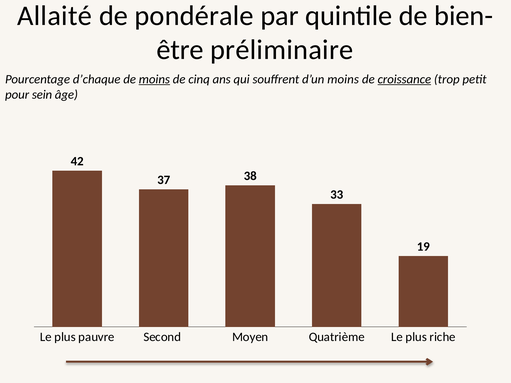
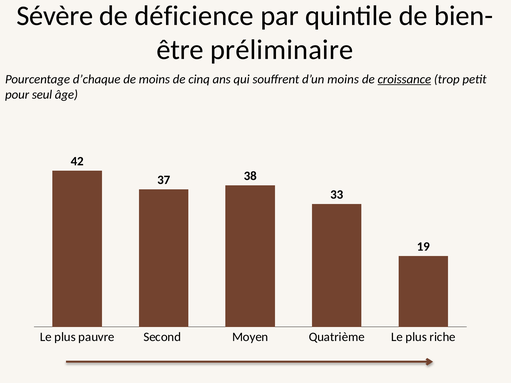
Allaité: Allaité -> Sévère
pondérale: pondérale -> déficience
moins at (154, 79) underline: present -> none
sein: sein -> seul
